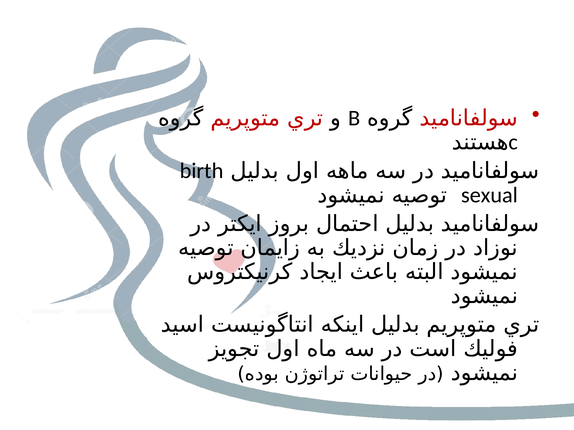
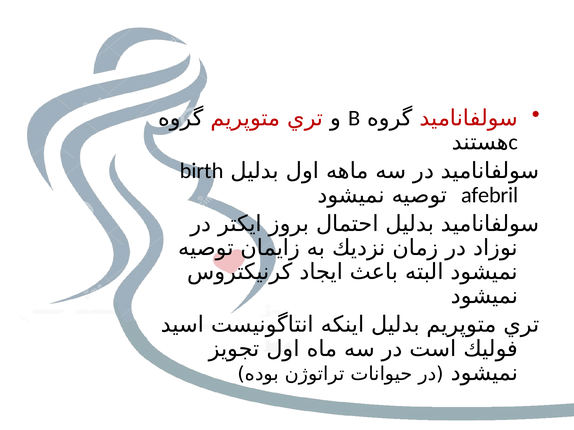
sexual: sexual -> afebril
